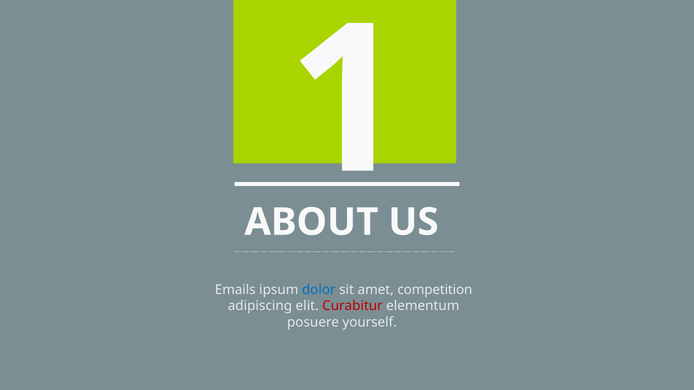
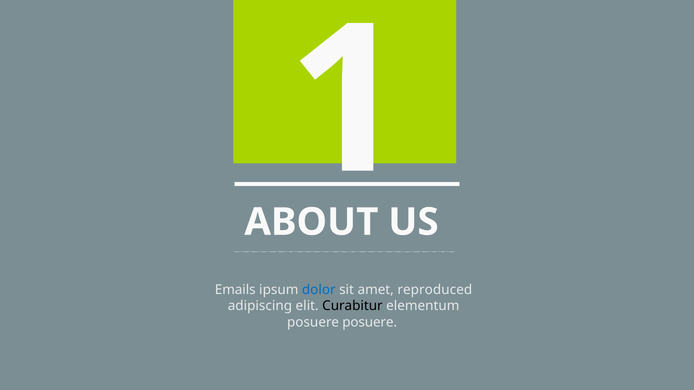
competition: competition -> reproduced
Curabitur colour: red -> black
posuere yourself: yourself -> posuere
